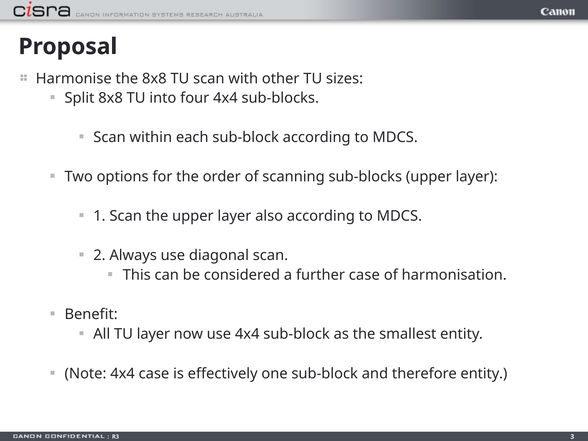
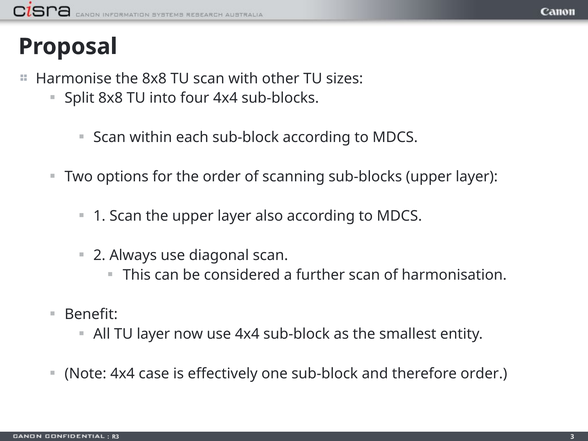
further case: case -> scan
therefore entity: entity -> order
